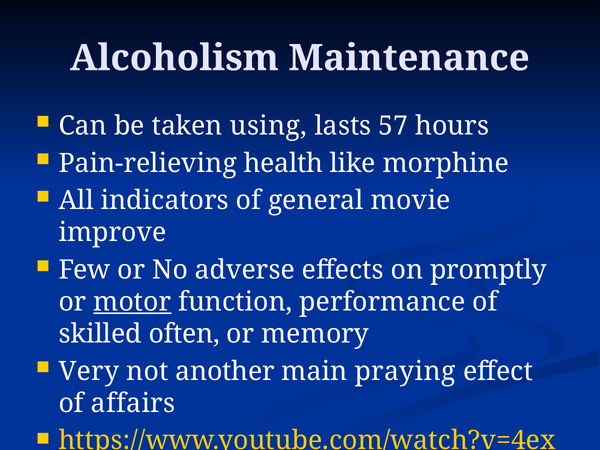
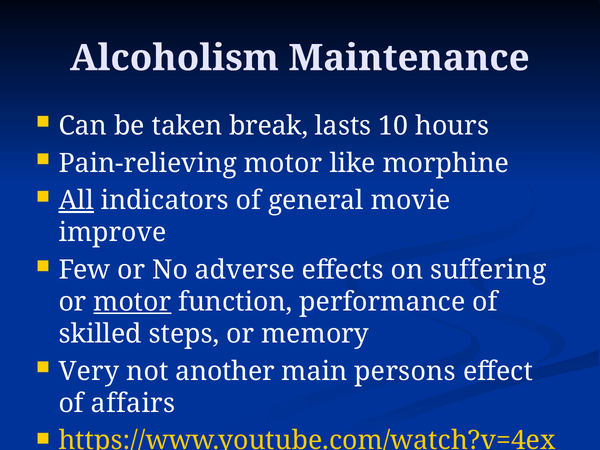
using: using -> break
57: 57 -> 10
Pain-relieving health: health -> motor
All underline: none -> present
promptly: promptly -> suffering
often: often -> steps
praying: praying -> persons
